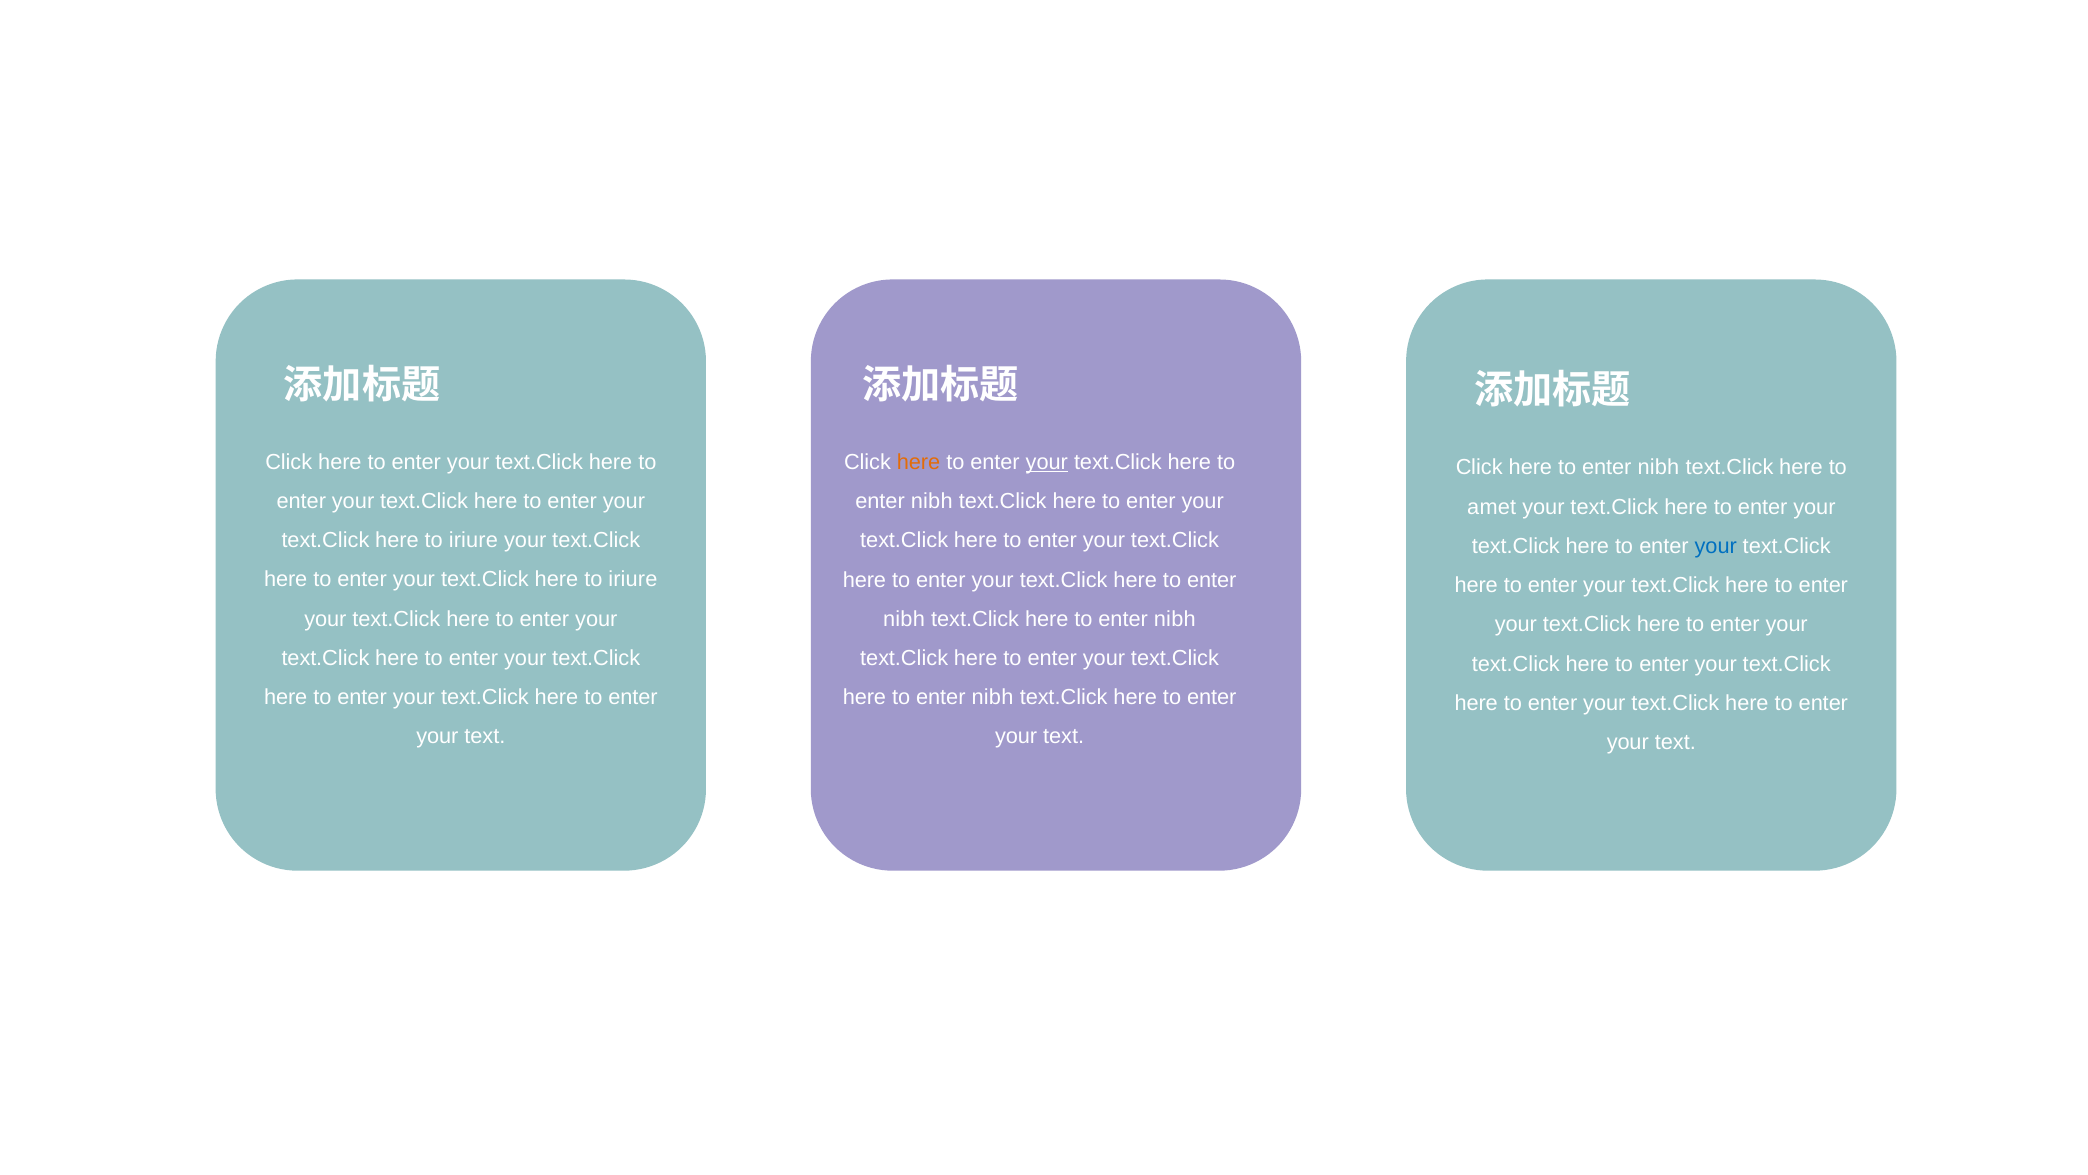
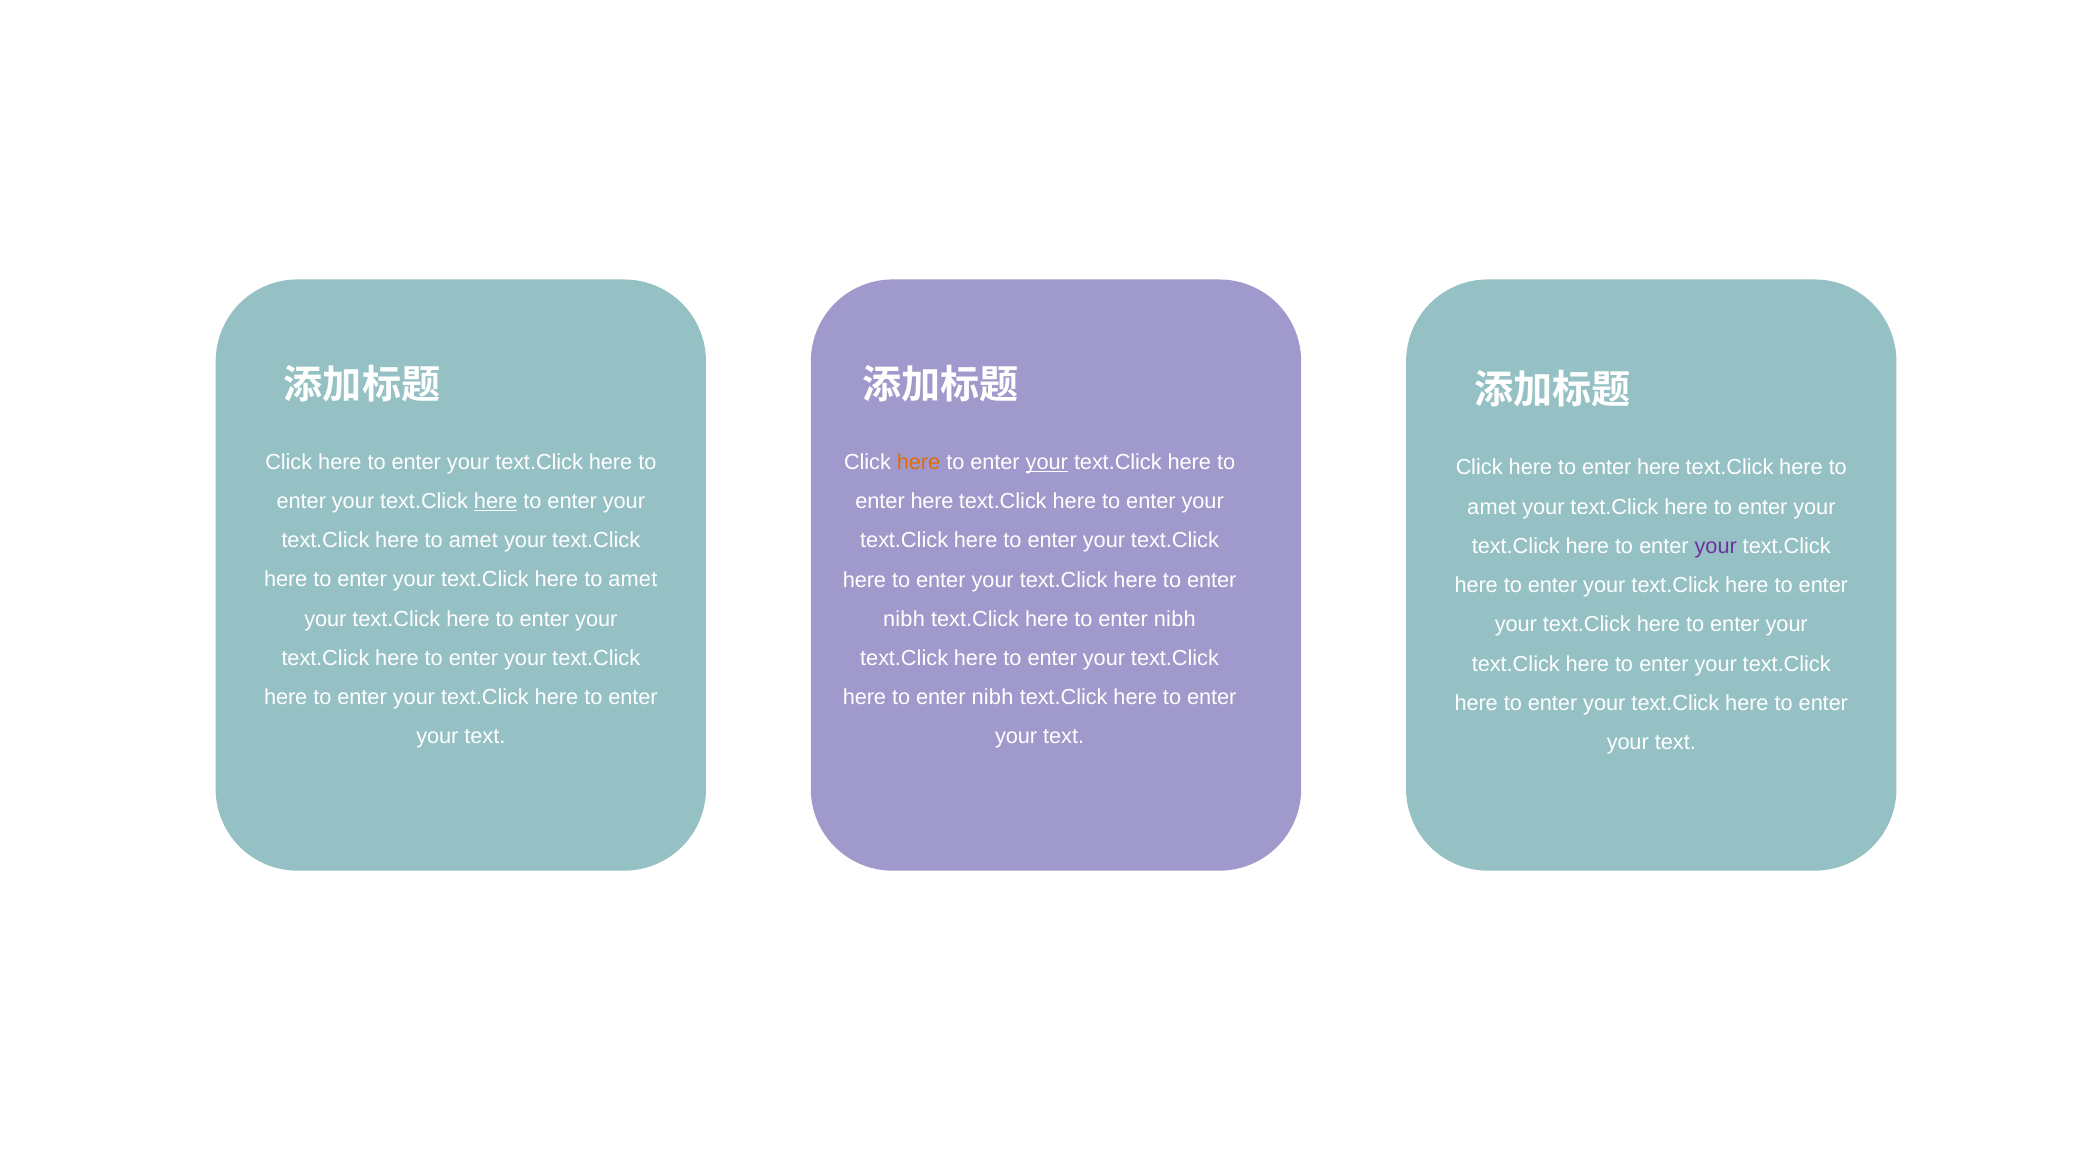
nibh at (1658, 468): nibh -> here
here at (496, 501) underline: none -> present
nibh at (932, 501): nibh -> here
iriure at (473, 540): iriure -> amet
your at (1716, 546) colour: blue -> purple
iriure at (633, 579): iriure -> amet
